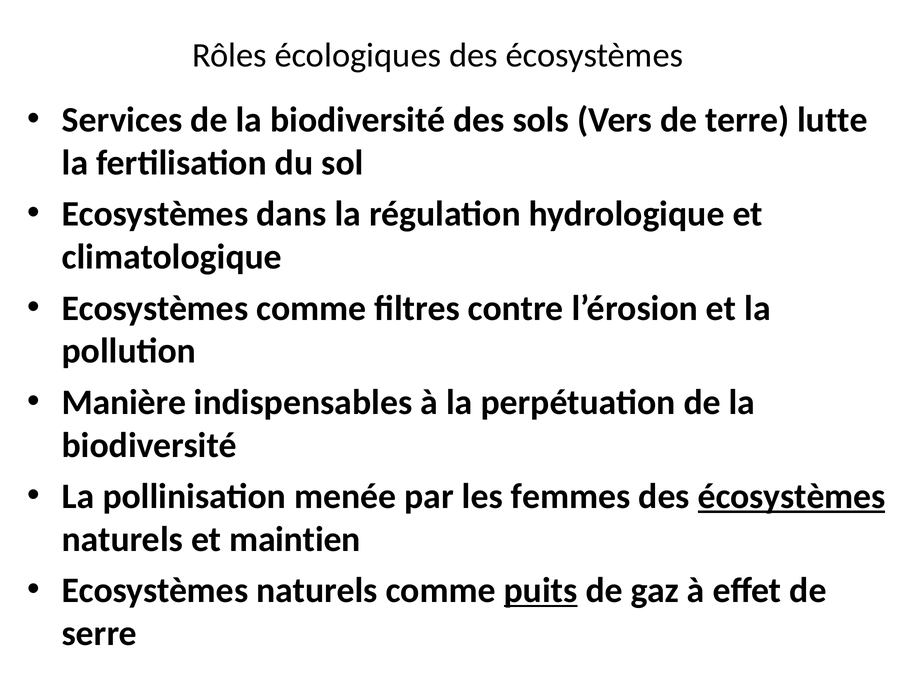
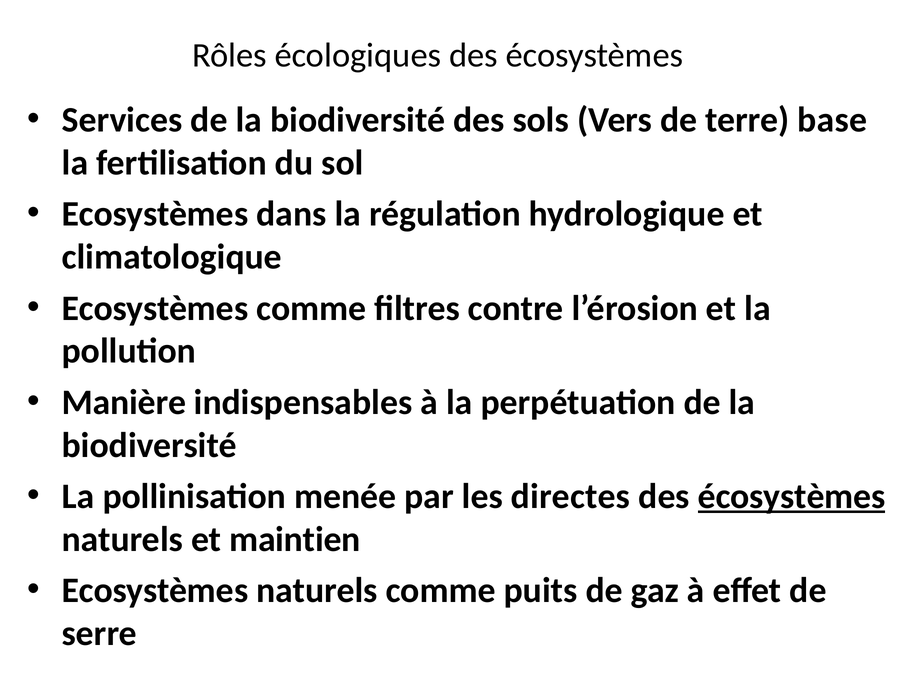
lutte: lutte -> base
femmes: femmes -> directes
puits underline: present -> none
